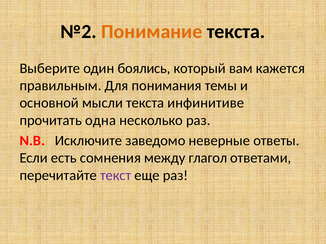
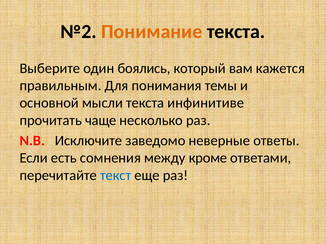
одна: одна -> чаще
глагол: глагол -> кроме
текст colour: purple -> blue
